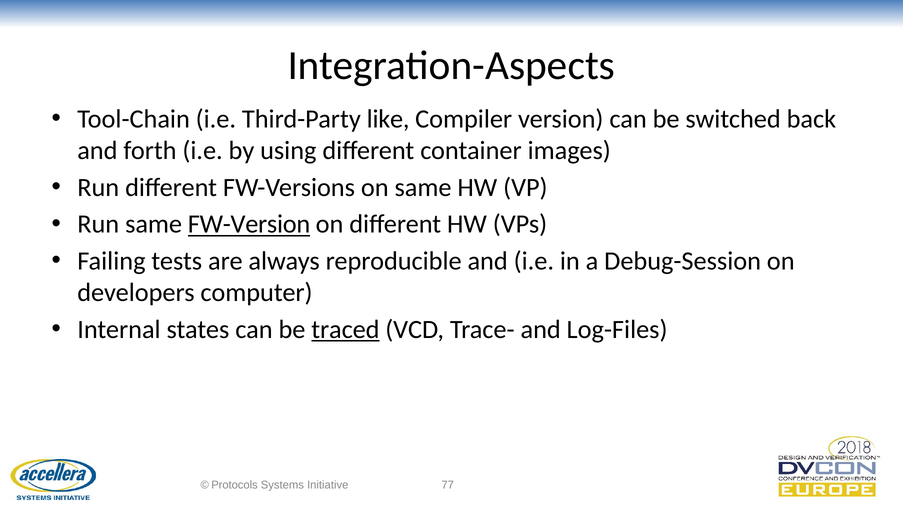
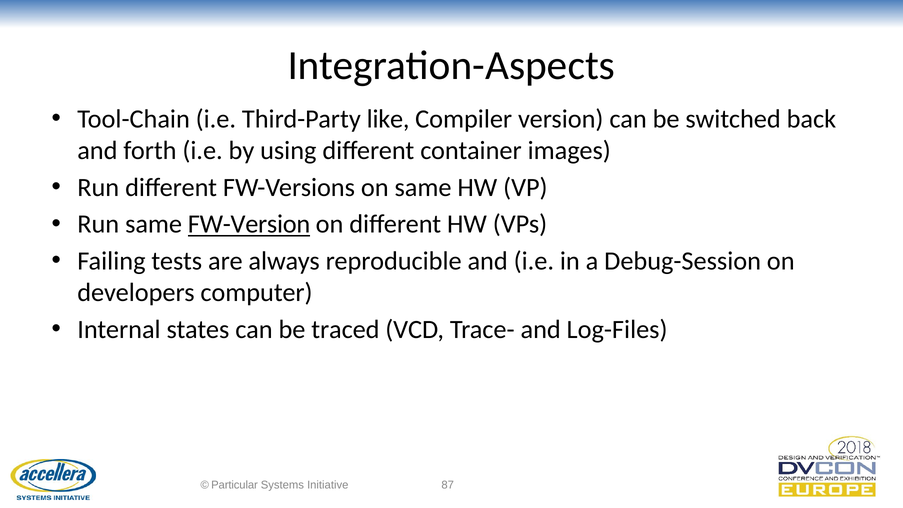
traced underline: present -> none
Protocols: Protocols -> Particular
77: 77 -> 87
